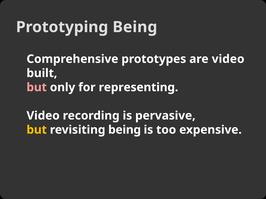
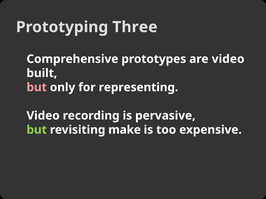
Prototyping Being: Being -> Three
but at (37, 130) colour: yellow -> light green
revisiting being: being -> make
